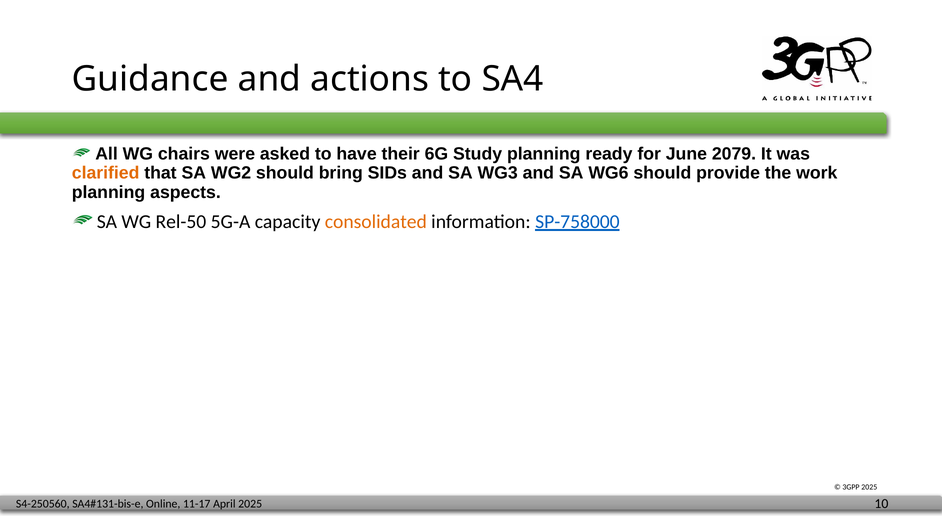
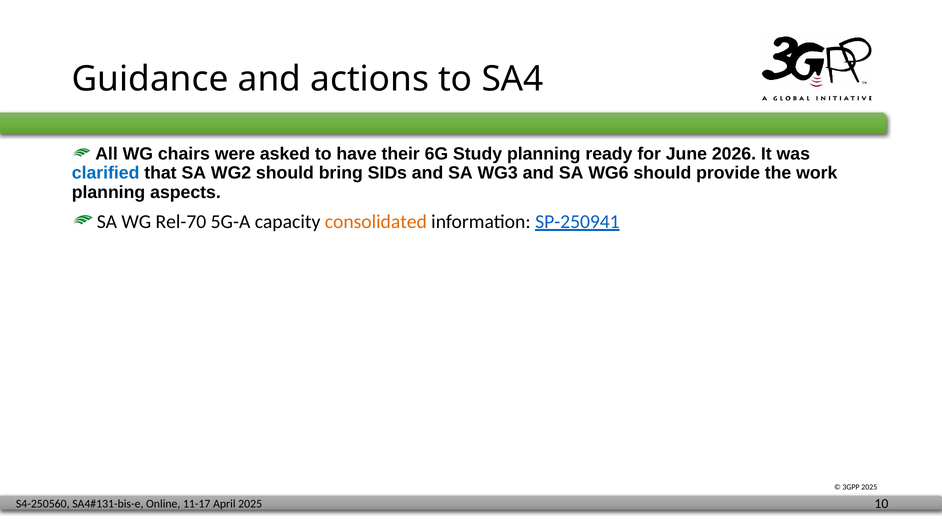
2079: 2079 -> 2026
clarified colour: orange -> blue
Rel-50: Rel-50 -> Rel-70
SP-758000: SP-758000 -> SP-250941
